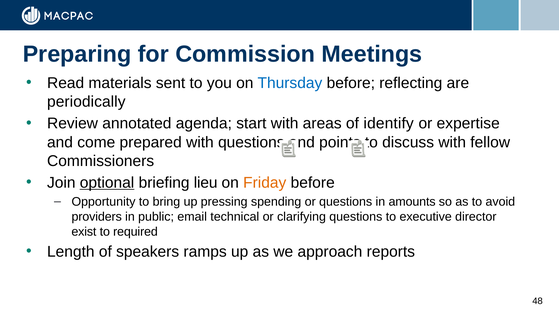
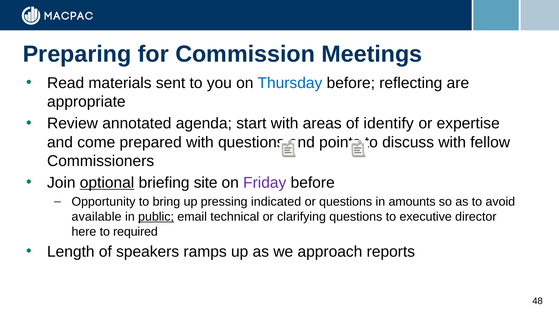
periodically: periodically -> appropriate
lieu: lieu -> site
Friday colour: orange -> purple
spending: spending -> indicated
providers: providers -> available
public underline: none -> present
exist: exist -> here
